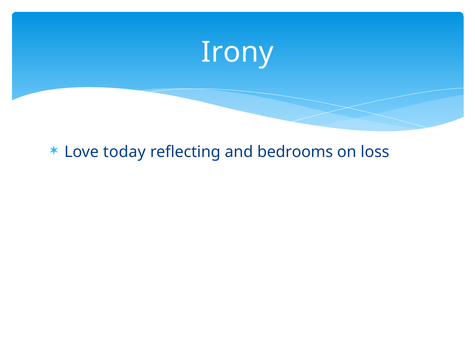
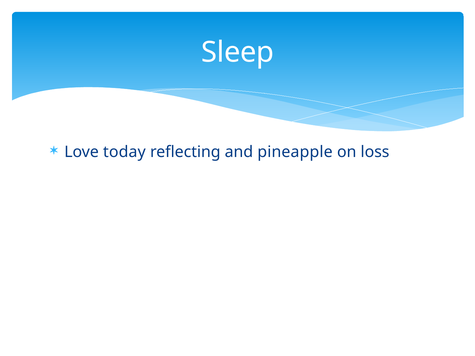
Irony: Irony -> Sleep
bedrooms: bedrooms -> pineapple
